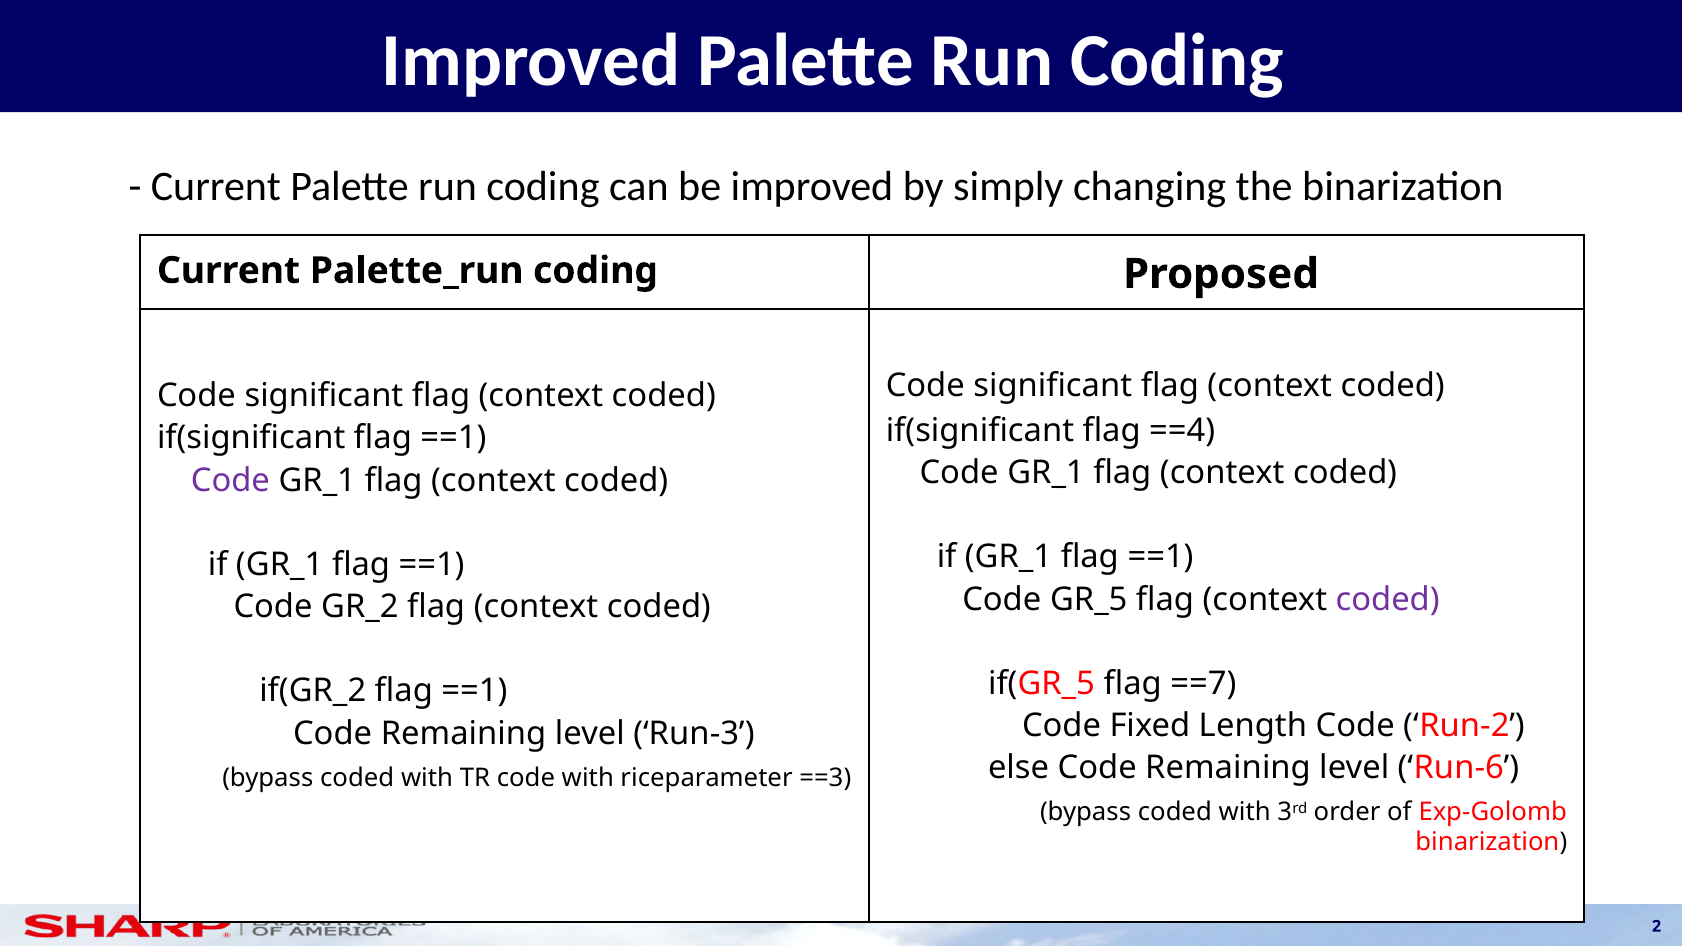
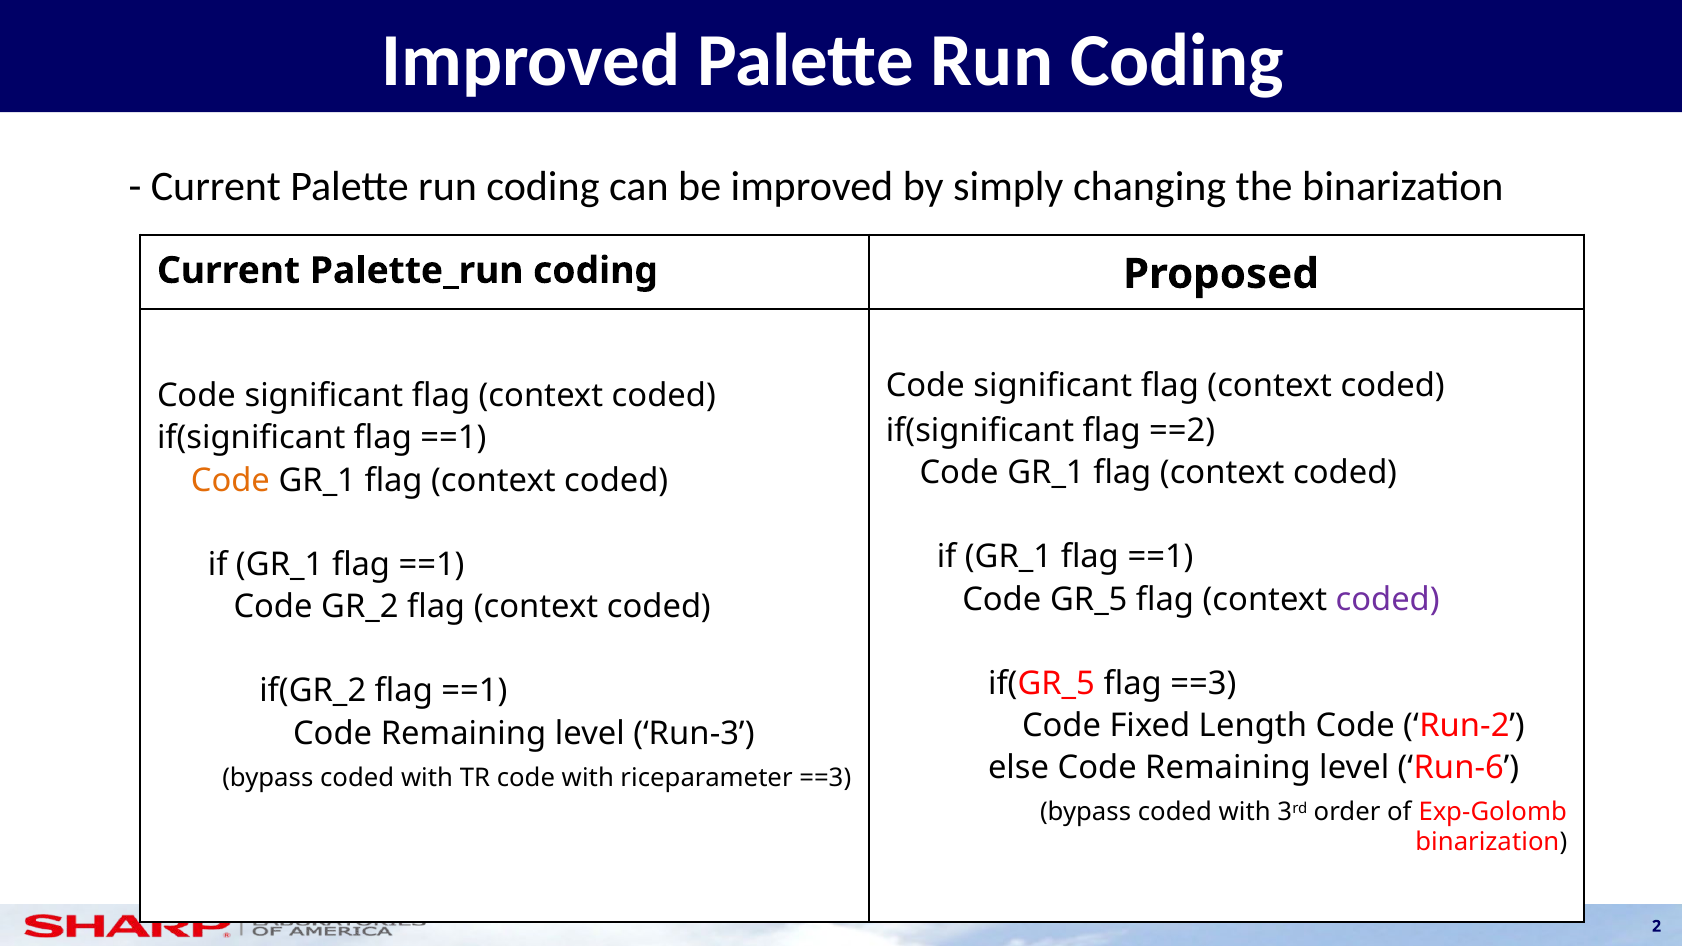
==4: ==4 -> ==2
Code at (230, 480) colour: purple -> orange
flag ==7: ==7 -> ==3
